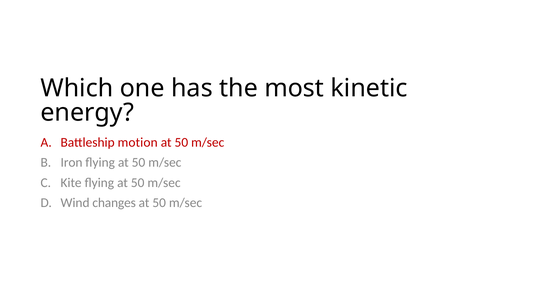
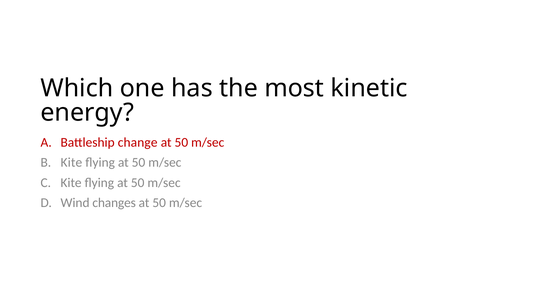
motion: motion -> change
Iron at (72, 163): Iron -> Kite
